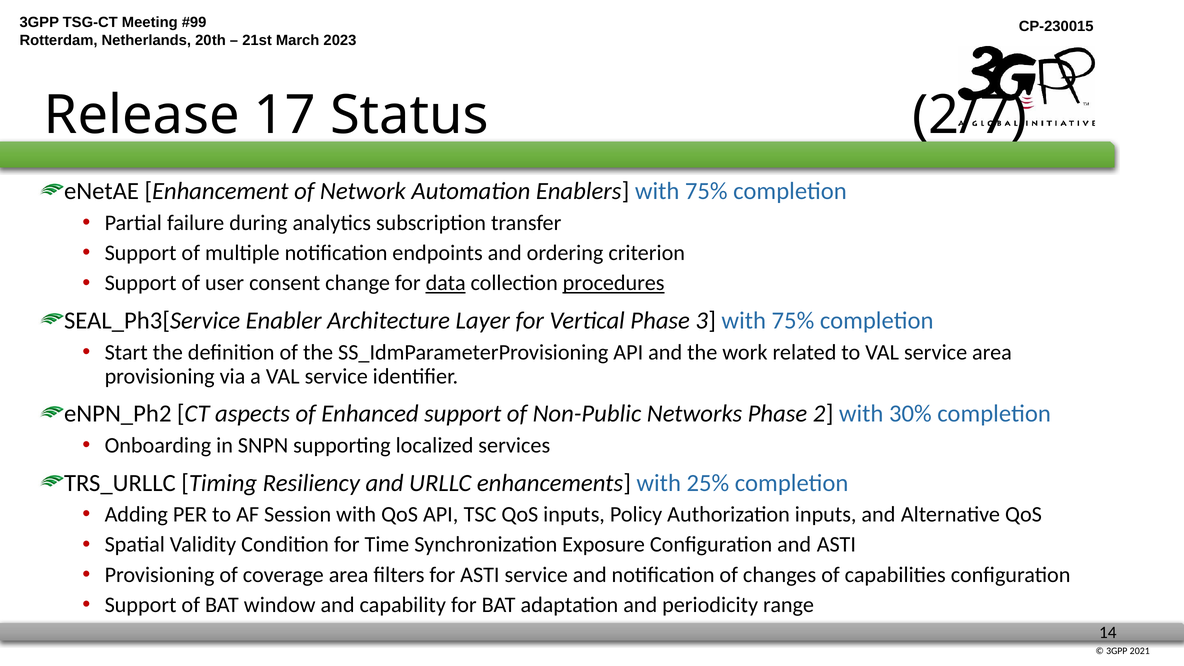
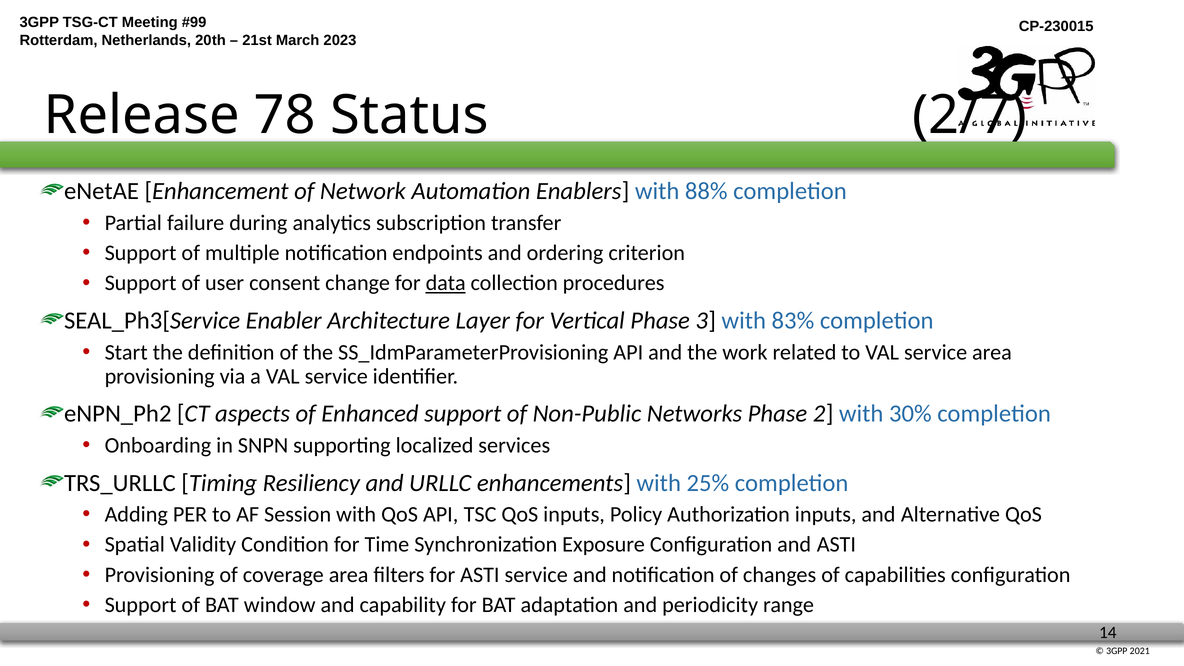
17: 17 -> 78
Enablers with 75%: 75% -> 88%
procedures underline: present -> none
3 with 75%: 75% -> 83%
